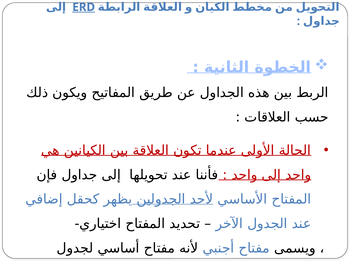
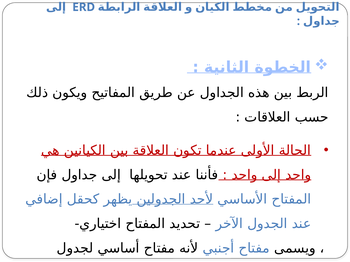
ERD underline: present -> none
